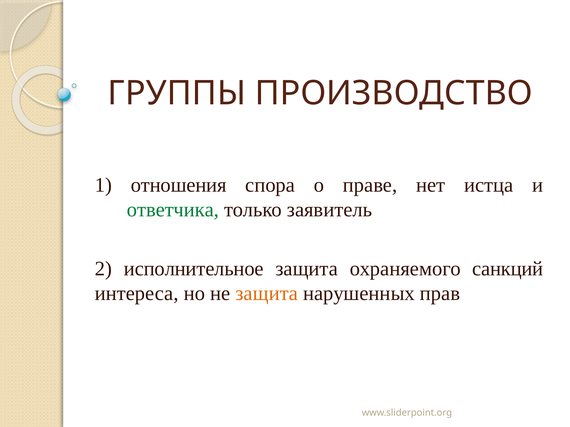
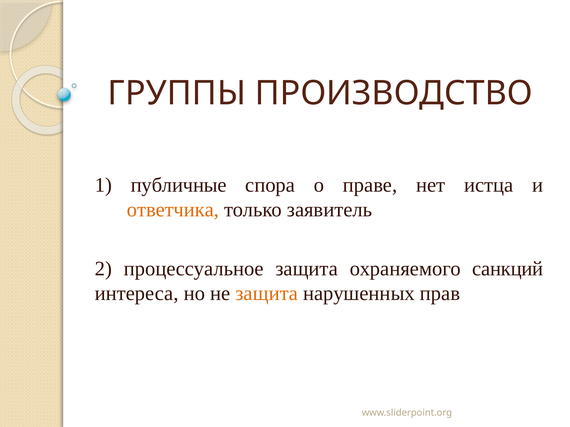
отношения: отношения -> публичные
ответчика colour: green -> orange
исполнительное: исполнительное -> процессуальное
